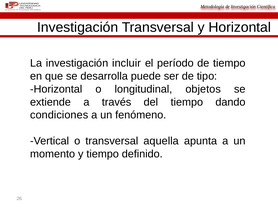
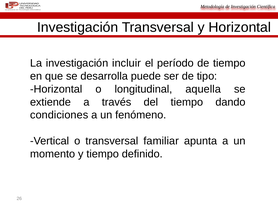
objetos: objetos -> aquella
aquella: aquella -> familiar
